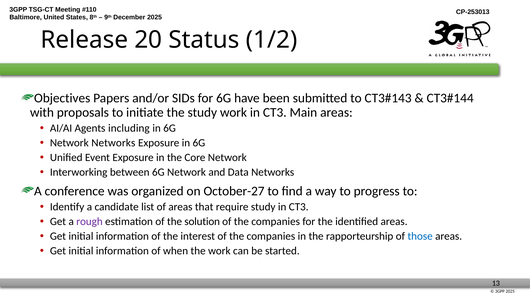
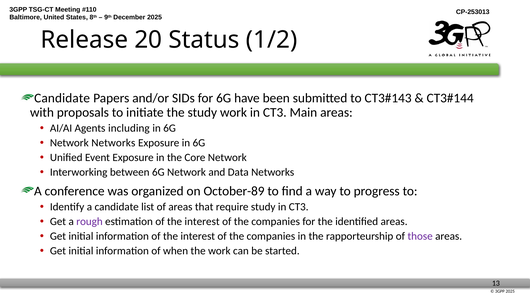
Objectives at (62, 98): Objectives -> Candidate
October-27: October-27 -> October-89
estimation of the solution: solution -> interest
those colour: blue -> purple
